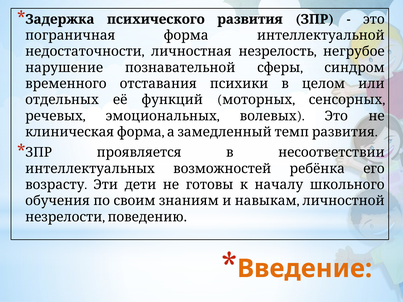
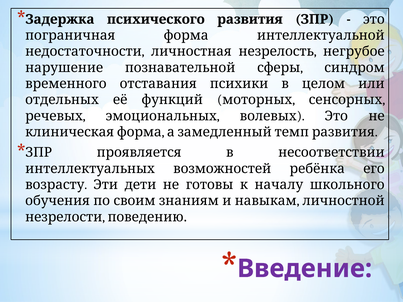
Введение colour: orange -> purple
